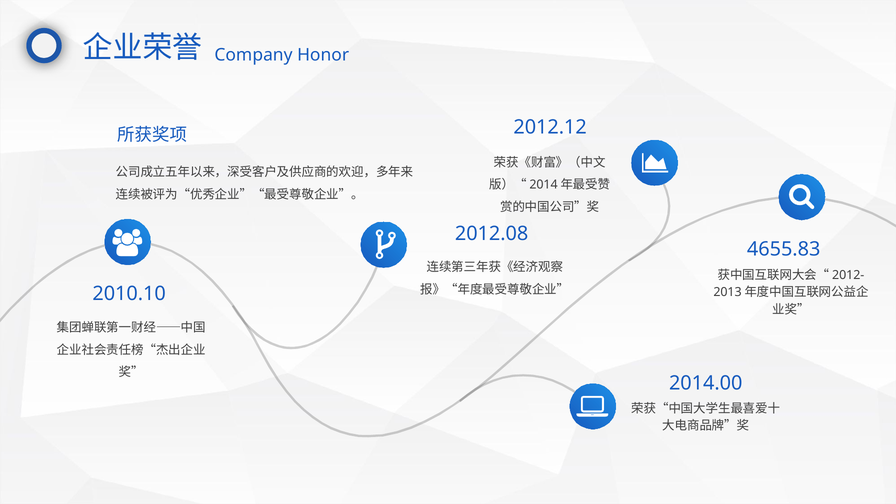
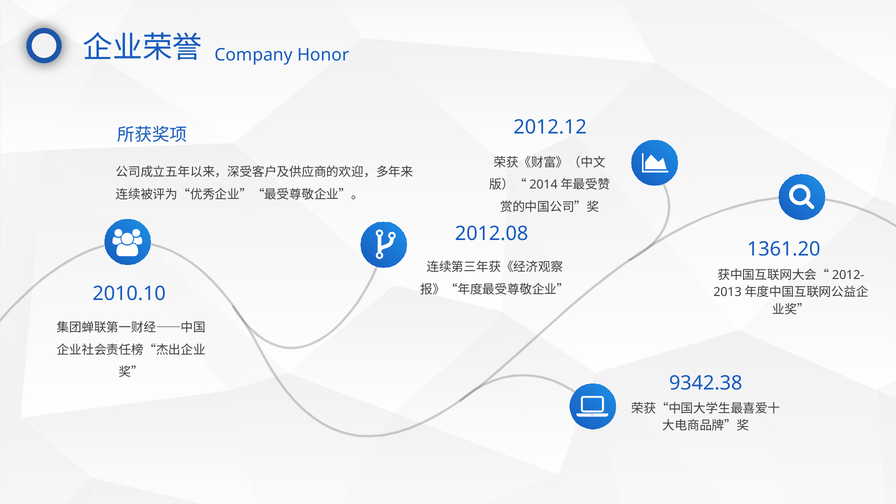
4655.83: 4655.83 -> 1361.20
2014.00: 2014.00 -> 9342.38
